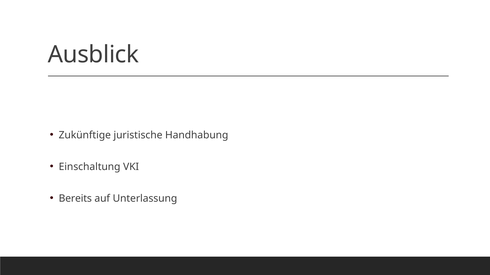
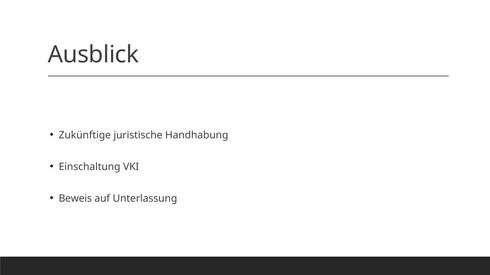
Bereits: Bereits -> Beweis
